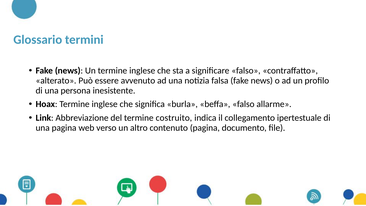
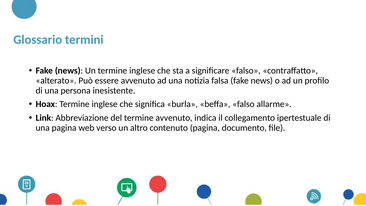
termine costruito: costruito -> avvenuto
